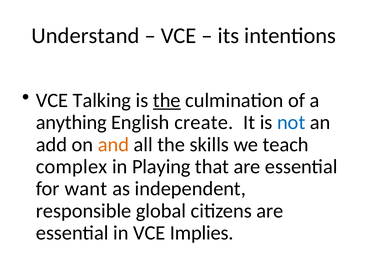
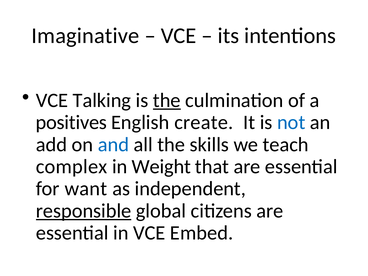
Understand: Understand -> Imaginative
anything: anything -> positives
and colour: orange -> blue
Playing: Playing -> Weight
responsible underline: none -> present
Implies: Implies -> Embed
